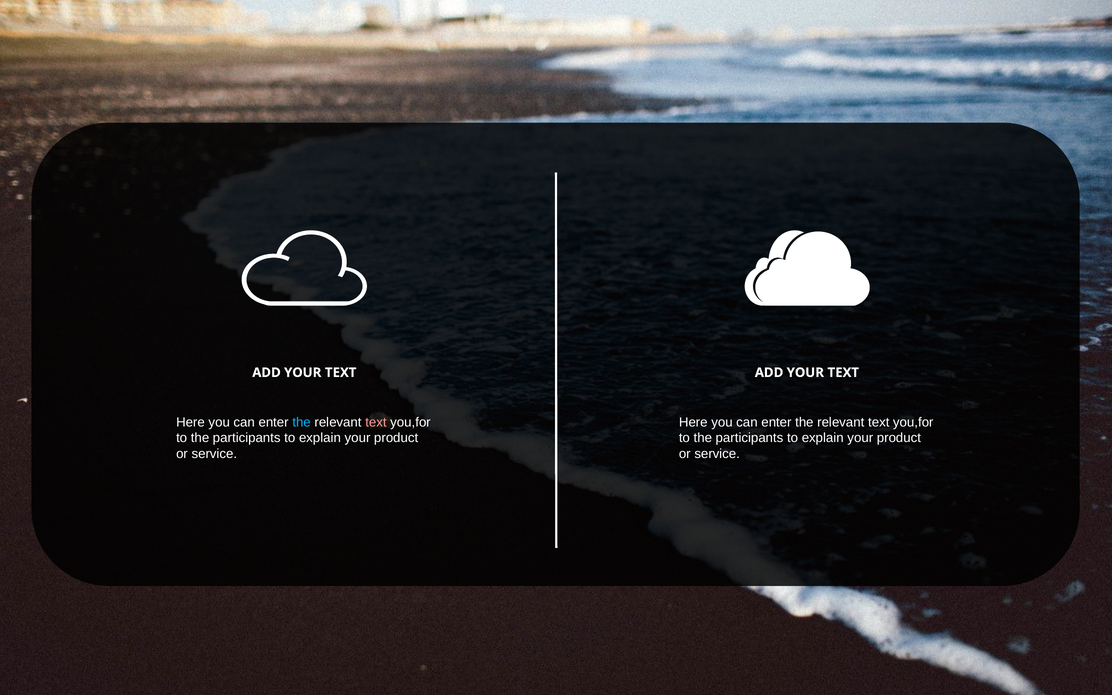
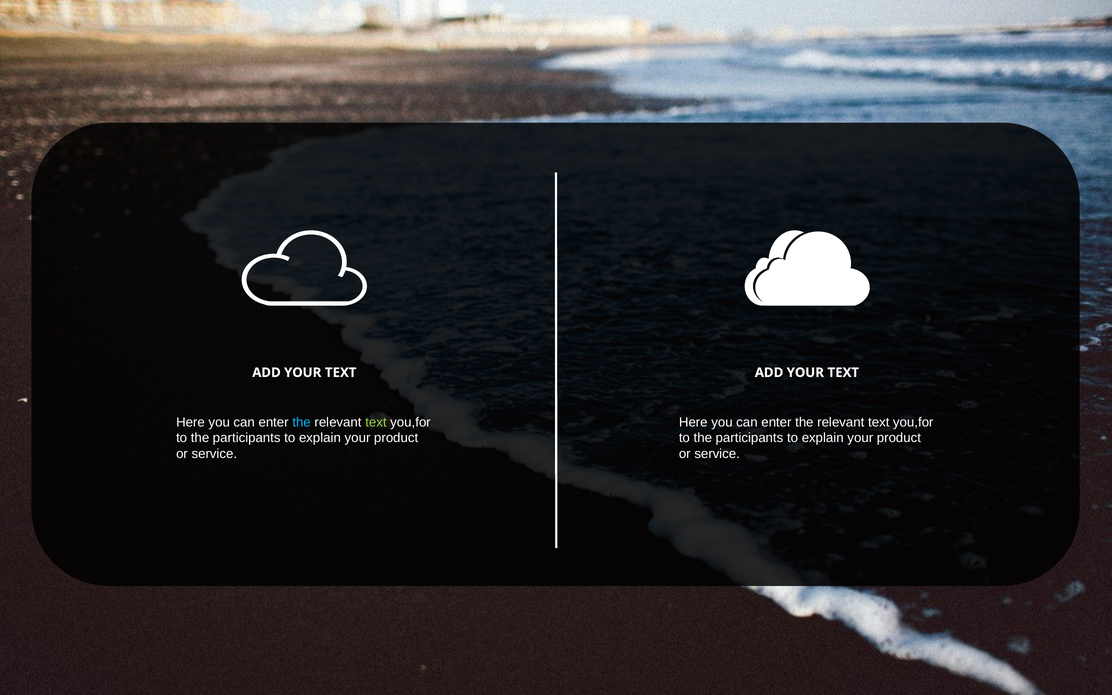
text at (376, 422) colour: pink -> light green
